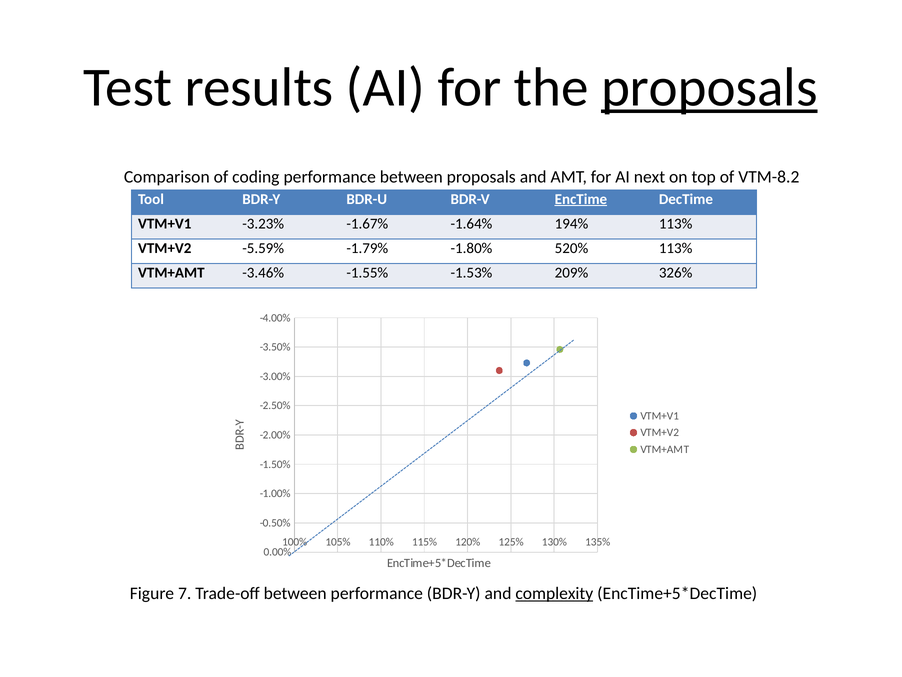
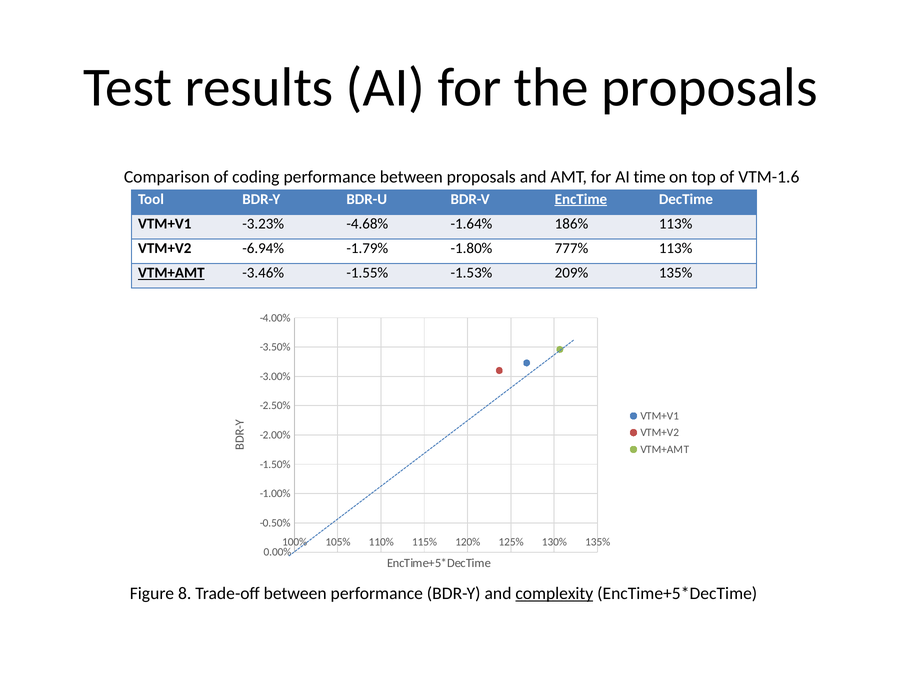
proposals at (709, 87) underline: present -> none
next: next -> time
VTM-8.2: VTM-8.2 -> VTM-1.6
-1.67%: -1.67% -> -4.68%
194%: 194% -> 186%
-5.59%: -5.59% -> -6.94%
520%: 520% -> 777%
VTM+AMT at (171, 273) underline: none -> present
209% 326%: 326% -> 135%
7: 7 -> 8
